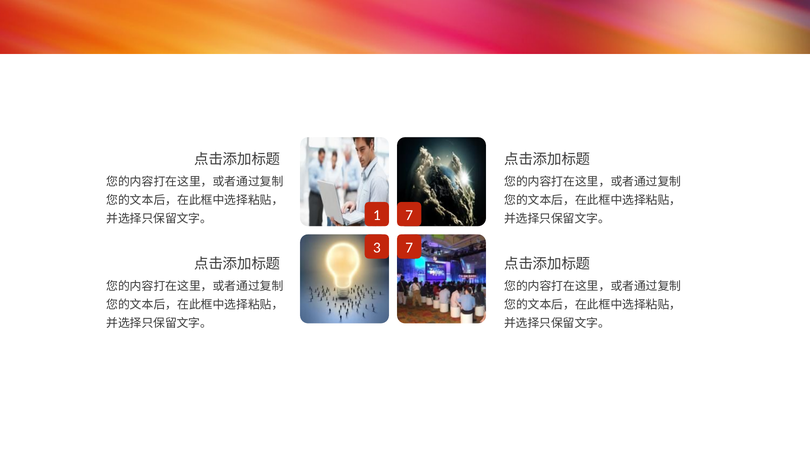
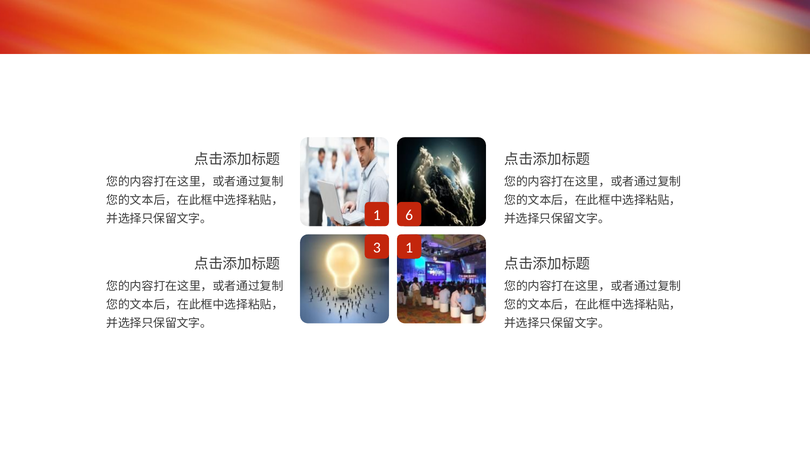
1 7: 7 -> 6
3 7: 7 -> 1
